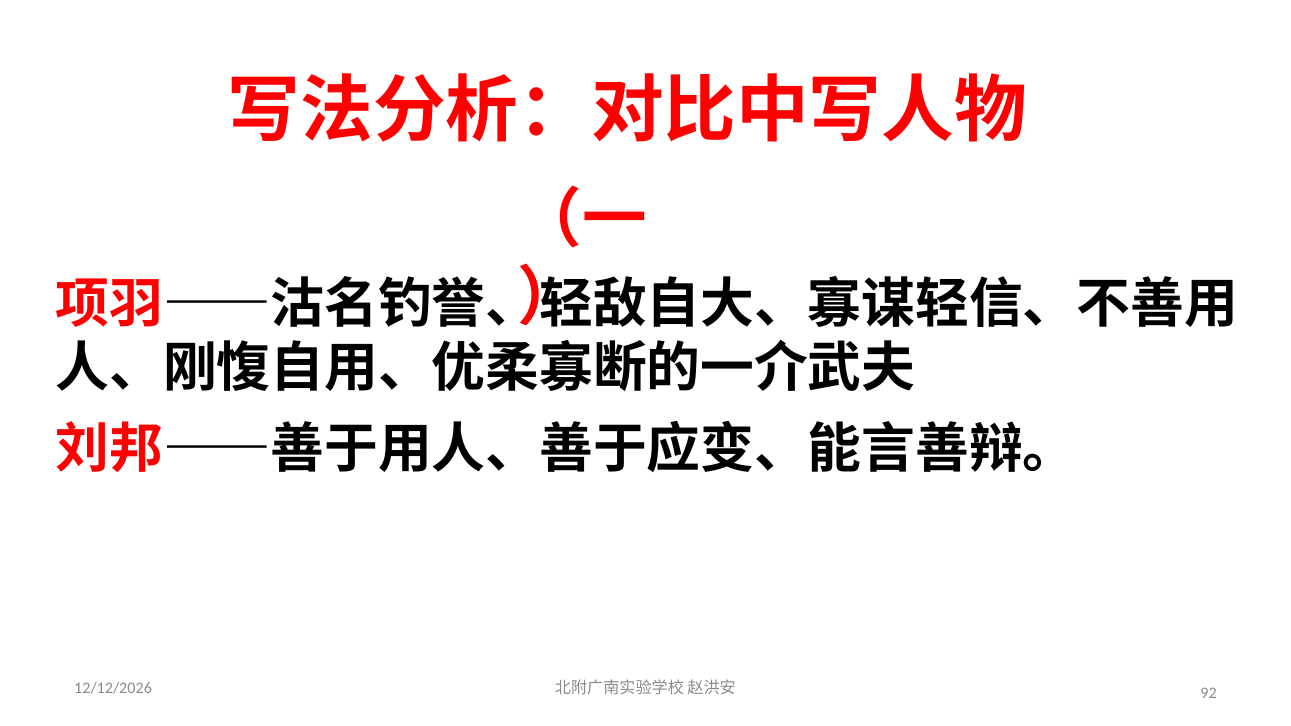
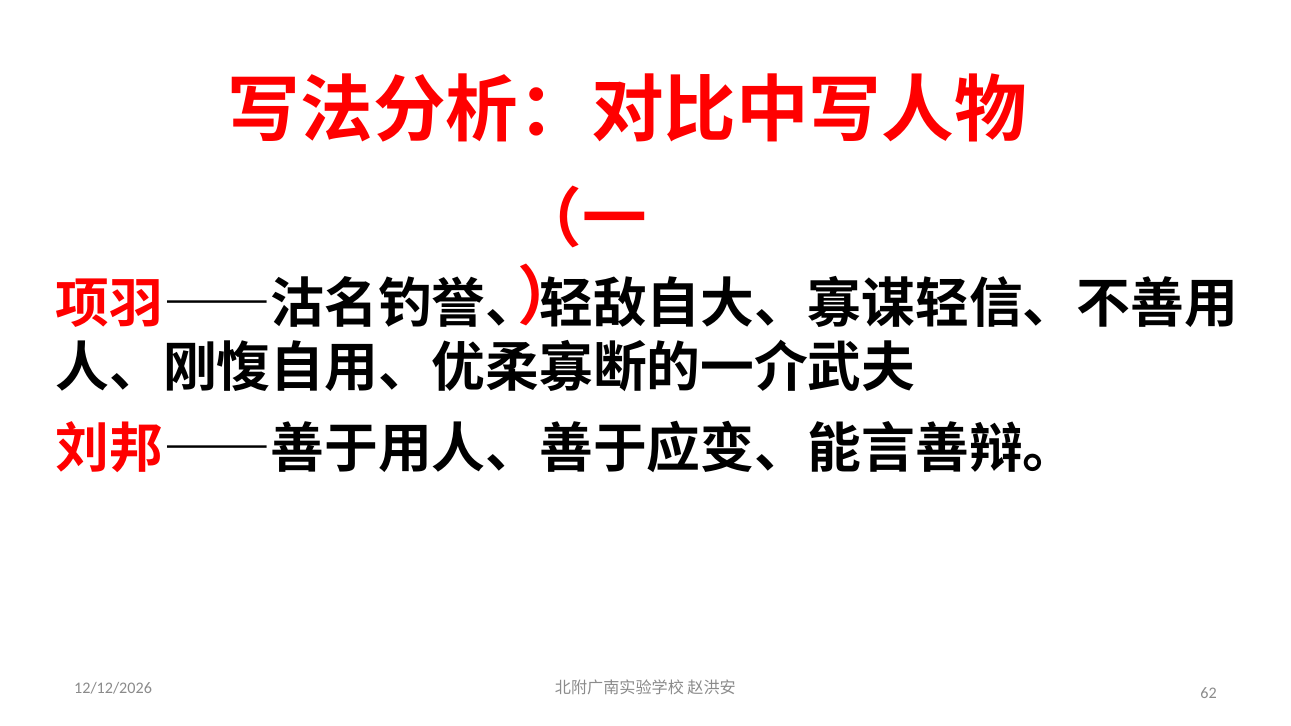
92: 92 -> 62
